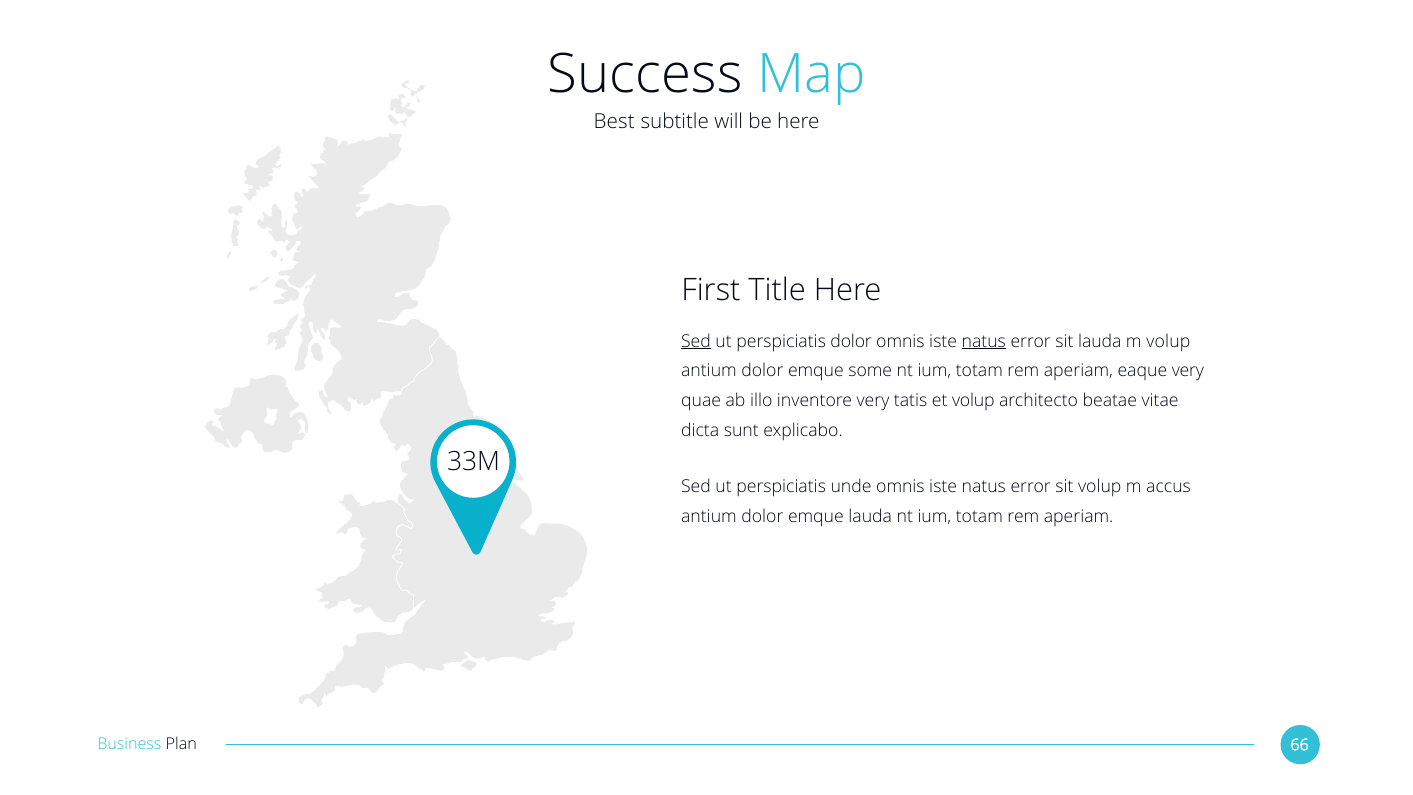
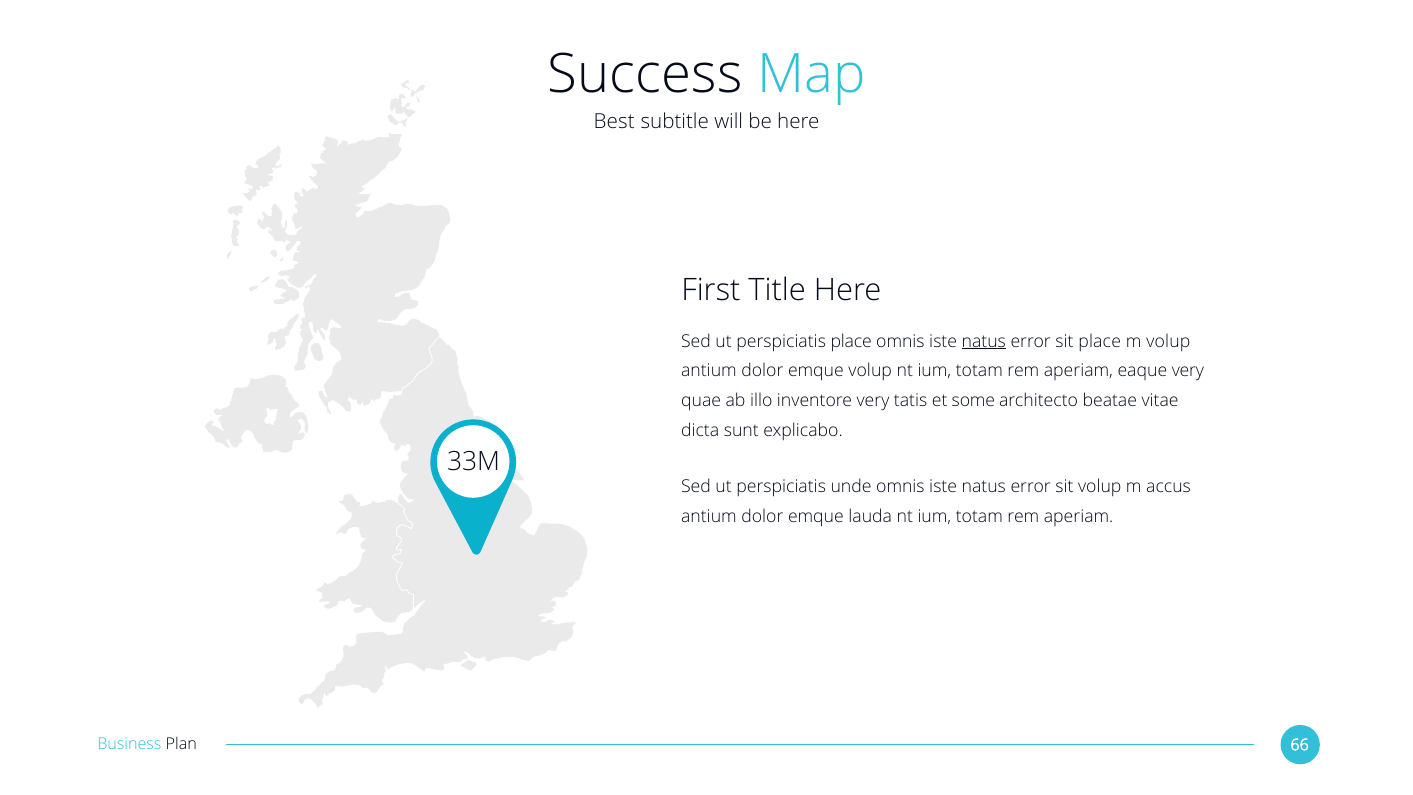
Sed at (696, 341) underline: present -> none
perspiciatis dolor: dolor -> place
sit lauda: lauda -> place
emque some: some -> volup
et volup: volup -> some
